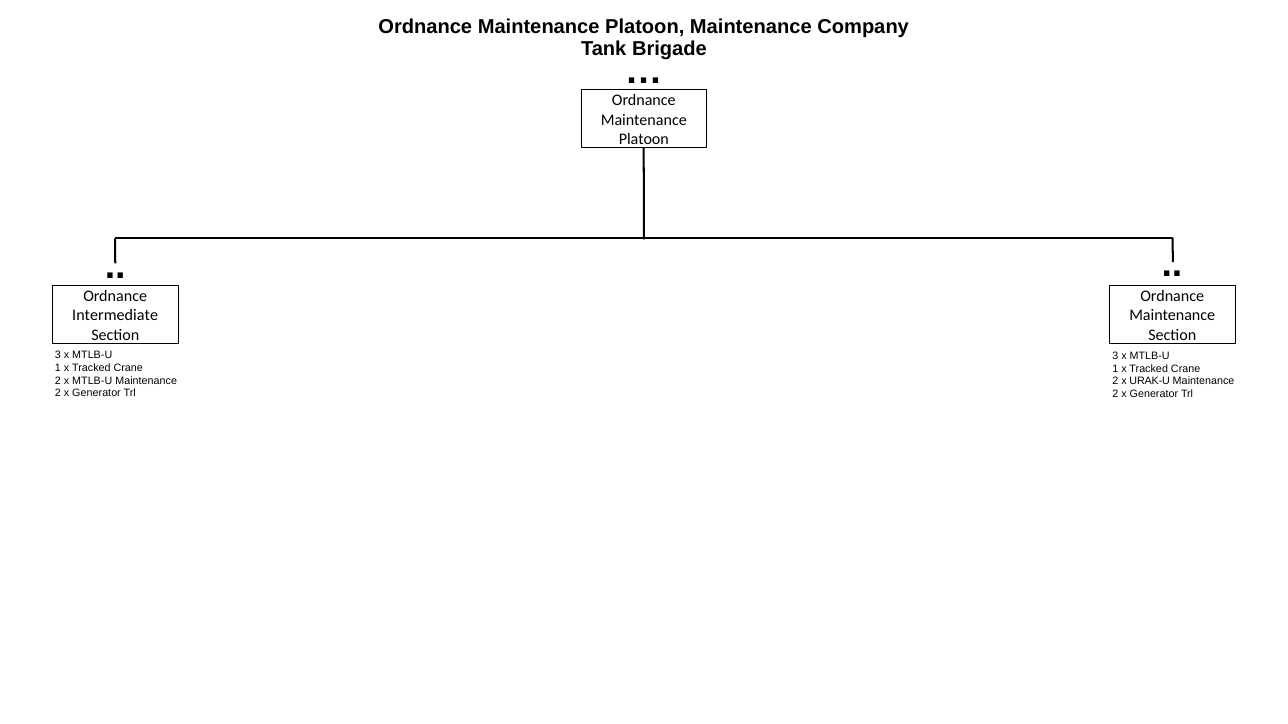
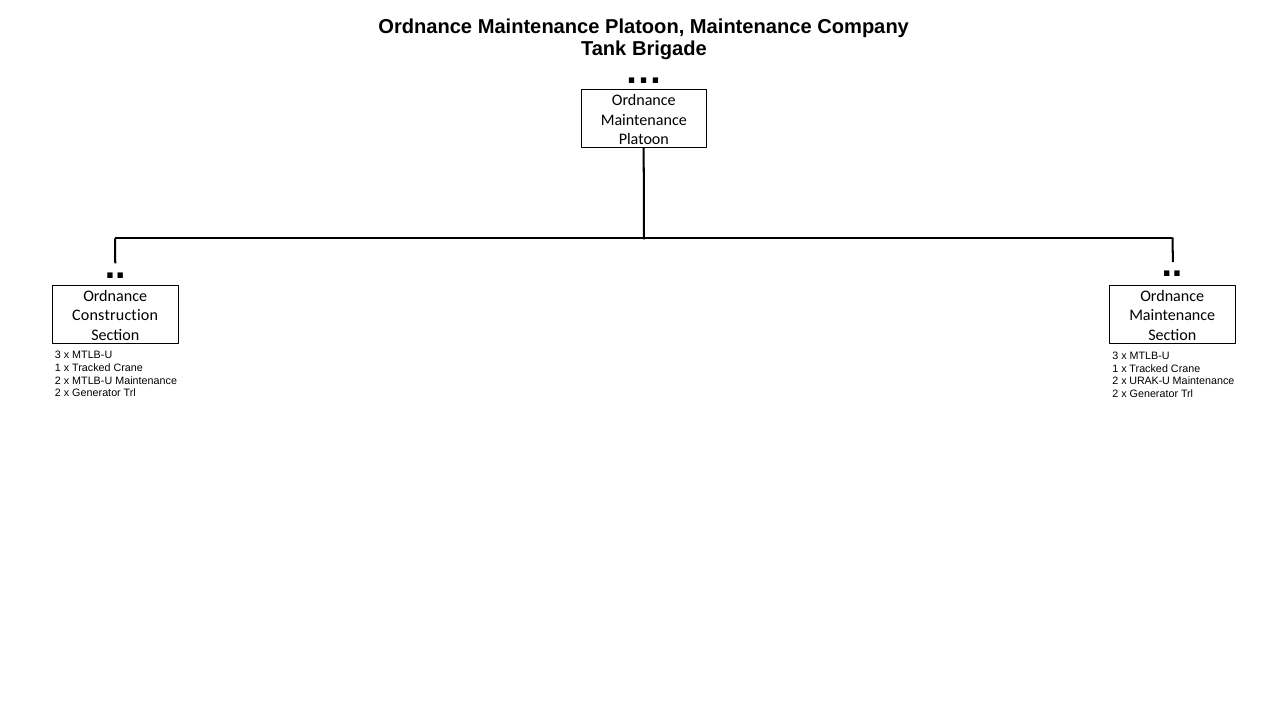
Intermediate: Intermediate -> Construction
